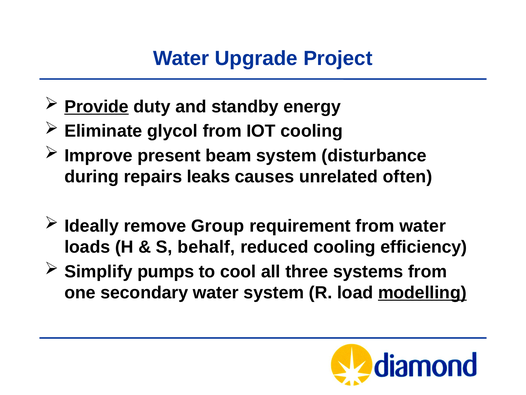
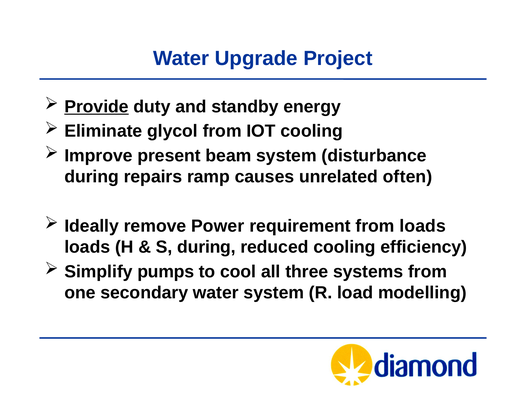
leaks: leaks -> ramp
Group: Group -> Power
from water: water -> loads
S behalf: behalf -> during
modelling underline: present -> none
